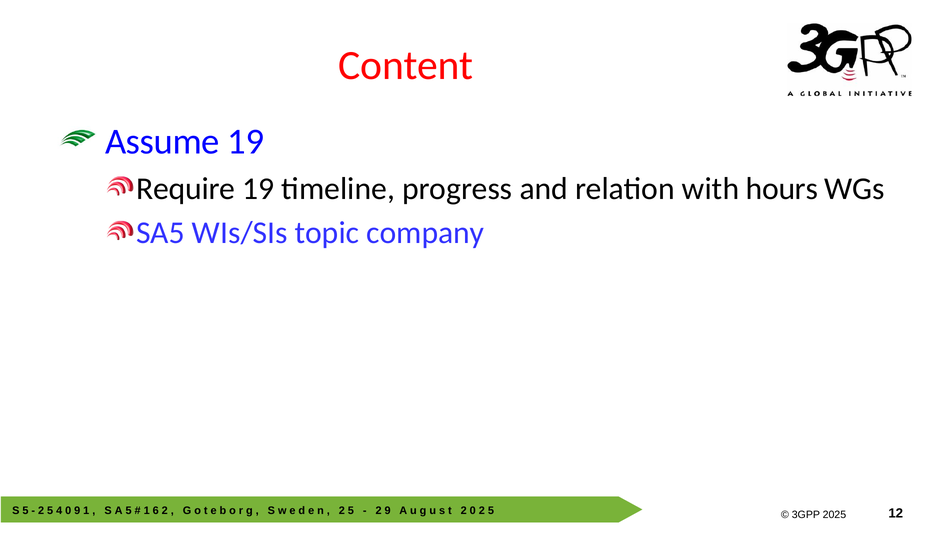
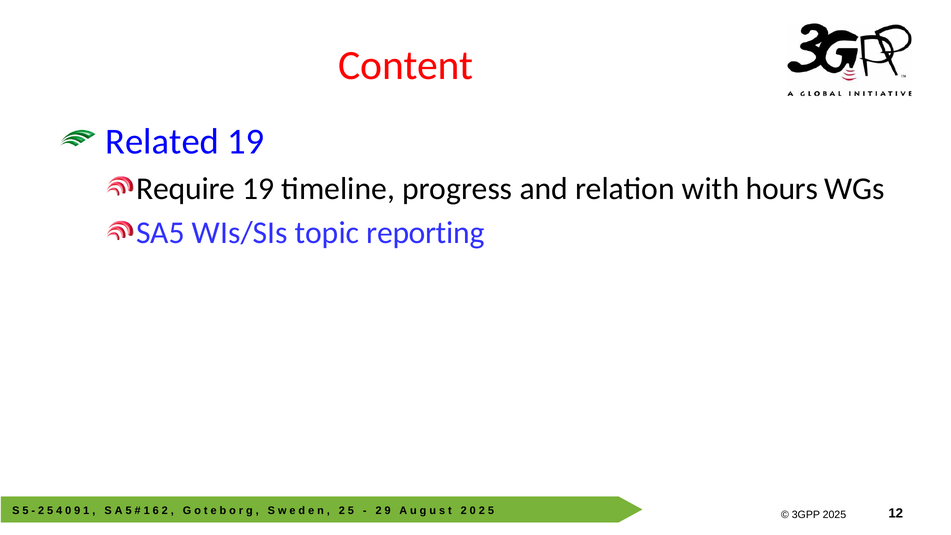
Assume: Assume -> Related
company: company -> reporting
